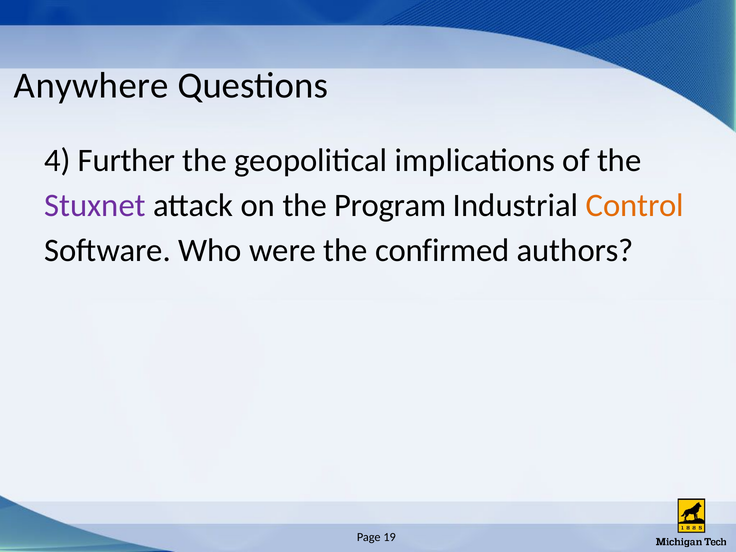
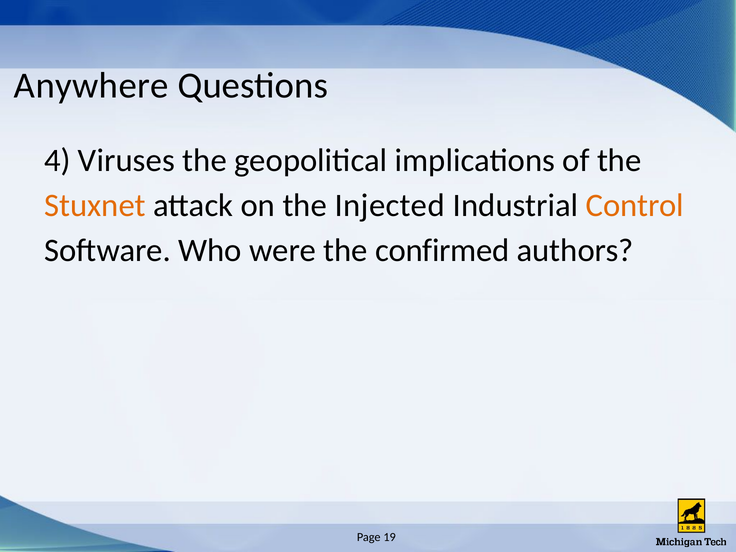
Further: Further -> Viruses
Stuxnet colour: purple -> orange
Program: Program -> Injected
